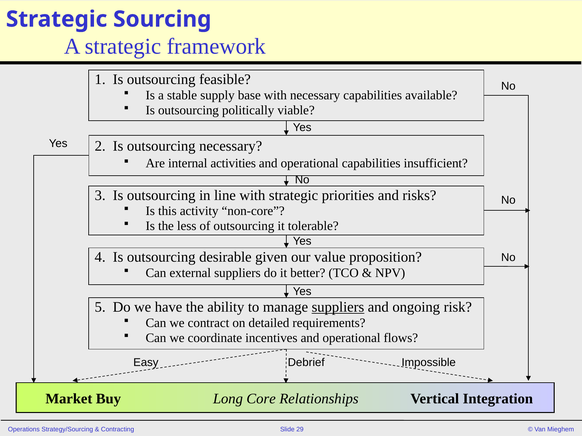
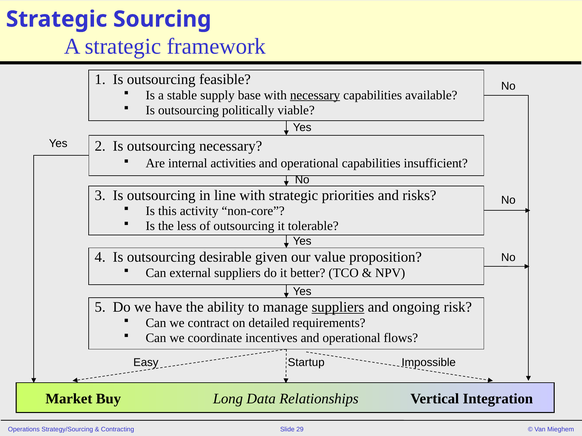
necessary at (315, 95) underline: none -> present
Debrief: Debrief -> Startup
Core: Core -> Data
